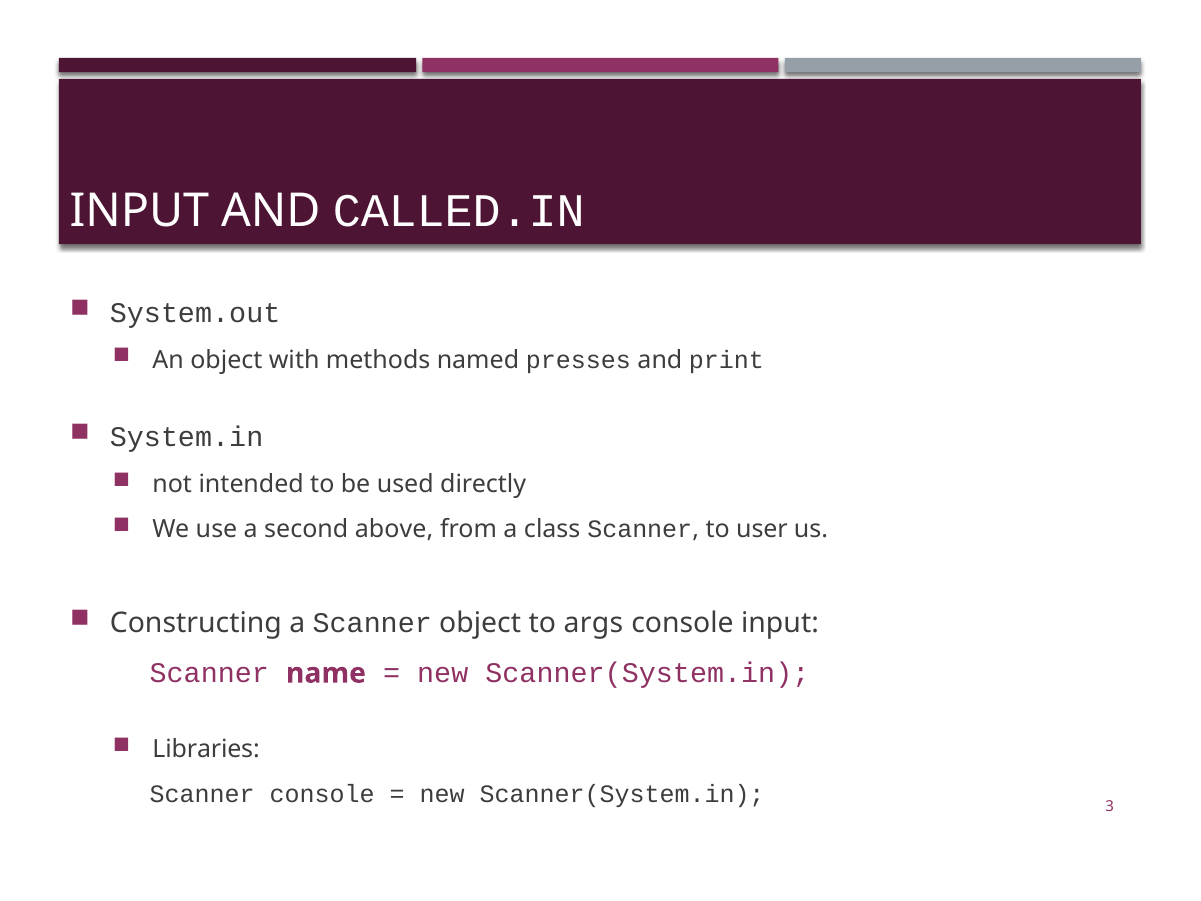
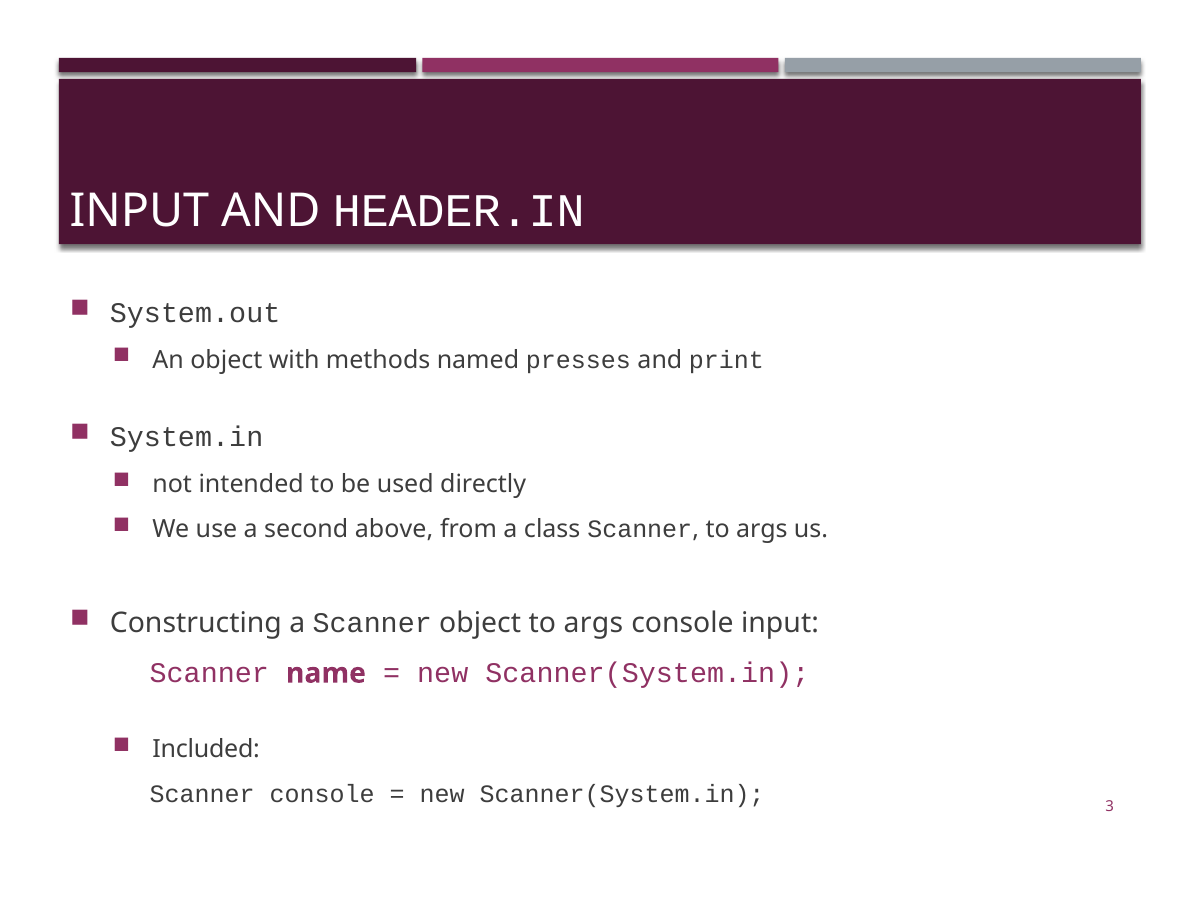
CALLED.IN: CALLED.IN -> HEADER.IN
Scanner to user: user -> args
Libraries: Libraries -> Included
